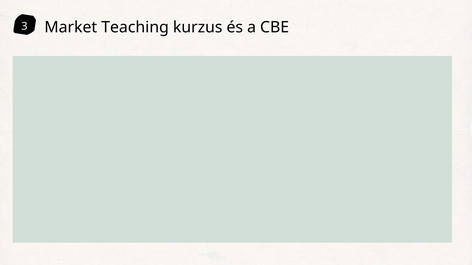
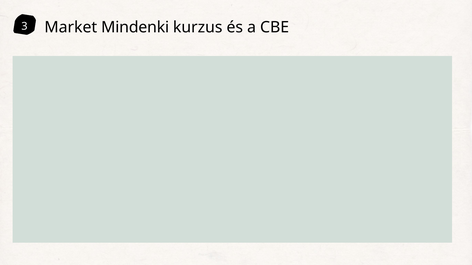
Teaching: Teaching -> Mindenki
